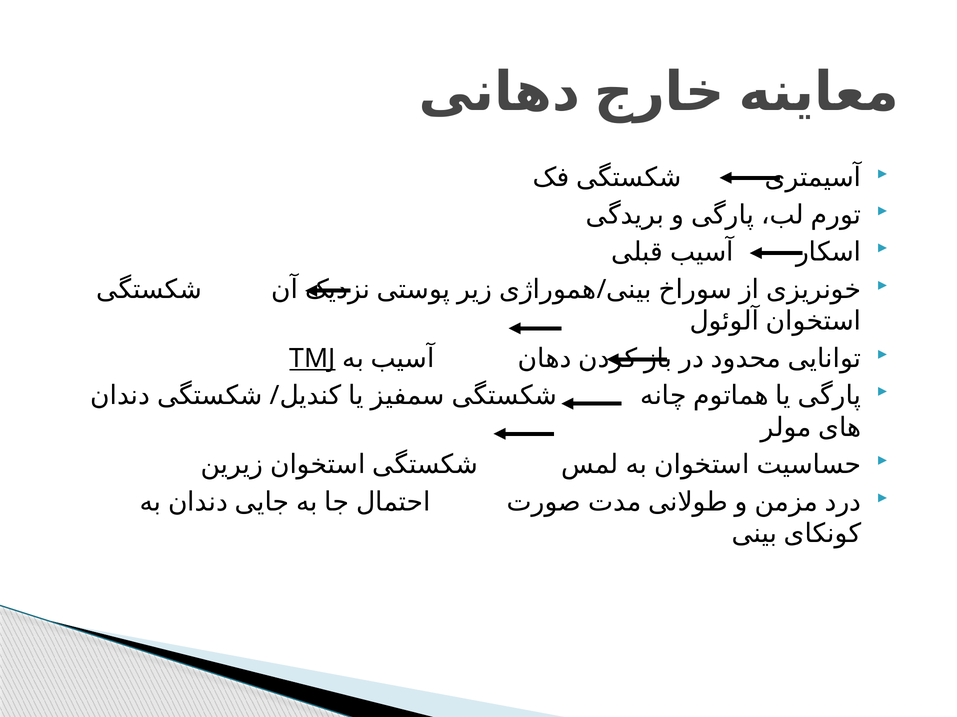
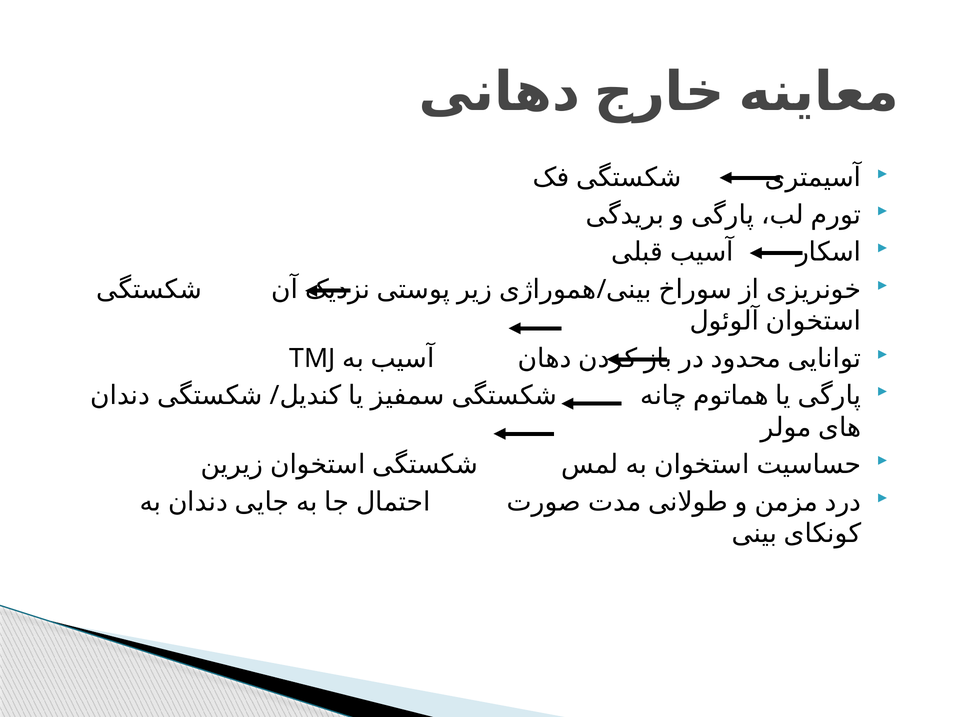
TMJ underline: present -> none
